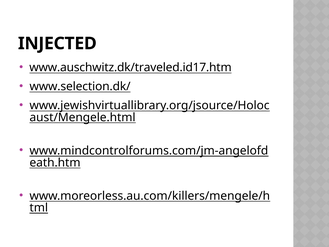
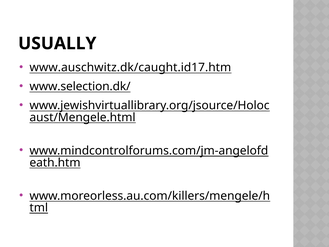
INJECTED: INJECTED -> USUALLY
www.auschwitz.dk/traveled.id17.htm: www.auschwitz.dk/traveled.id17.htm -> www.auschwitz.dk/caught.id17.htm
